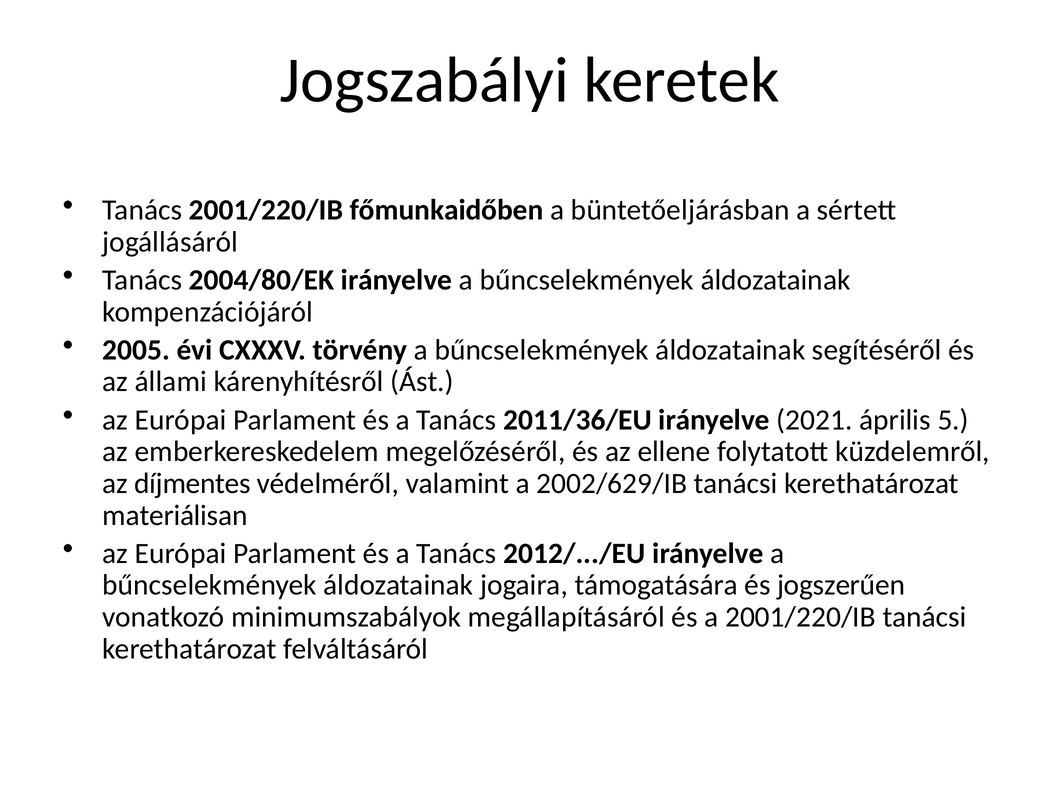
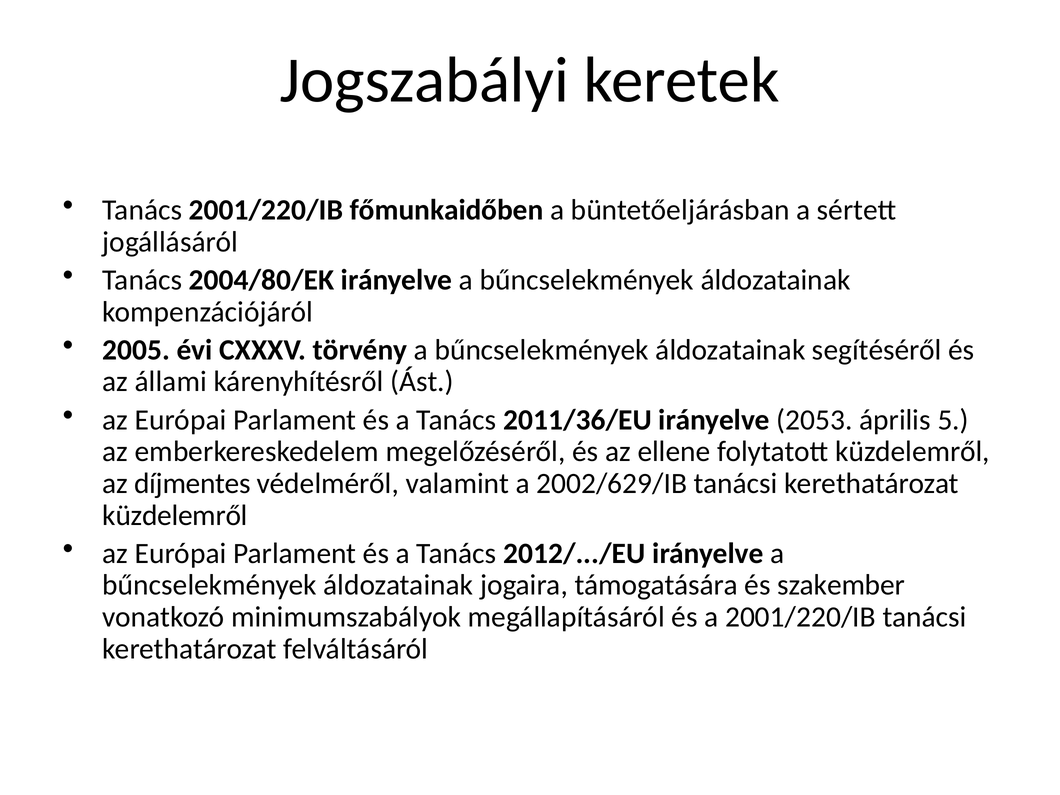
2021: 2021 -> 2053
materiálisan at (175, 515): materiálisan -> küzdelemről
jogszerűen: jogszerűen -> szakember
